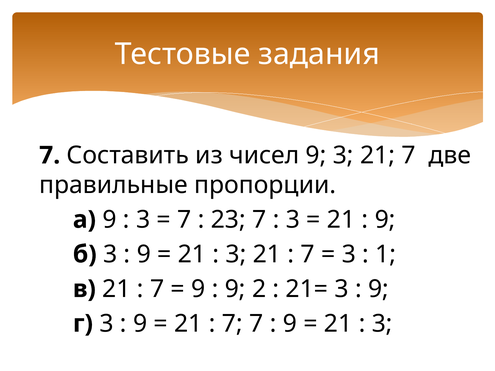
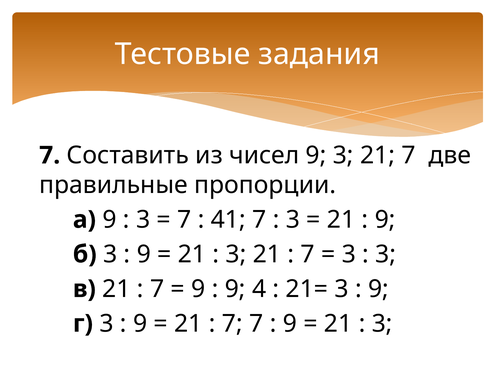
23: 23 -> 41
1 at (386, 254): 1 -> 3
2: 2 -> 4
